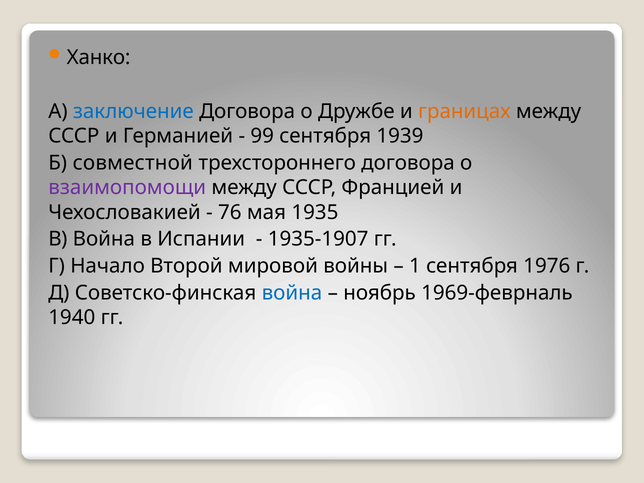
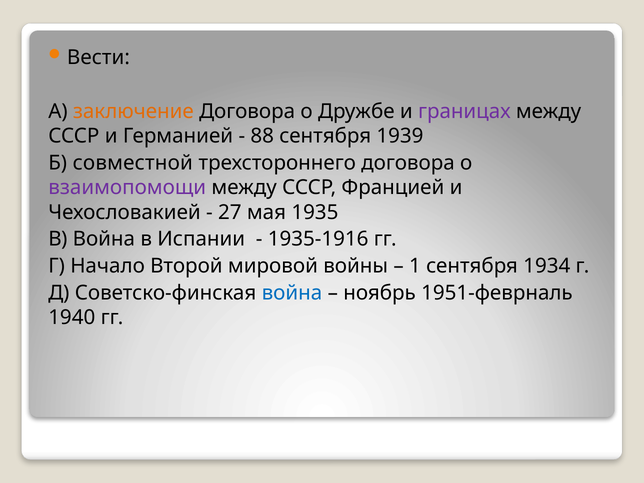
Ханко: Ханко -> Вести
заключение colour: blue -> orange
границах colour: orange -> purple
99: 99 -> 88
76: 76 -> 27
1935-1907: 1935-1907 -> 1935-1916
1976: 1976 -> 1934
1969-феврналь: 1969-феврналь -> 1951-феврналь
